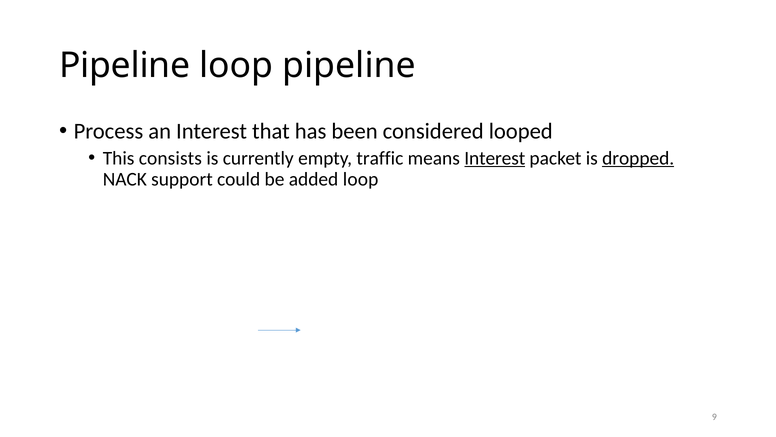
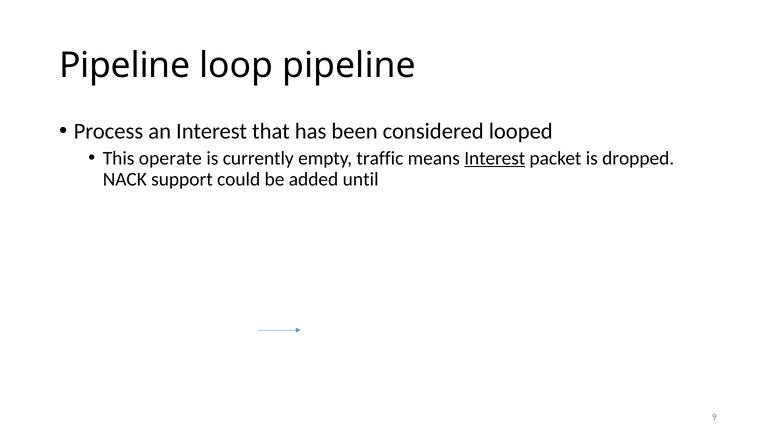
consists: consists -> operate
dropped underline: present -> none
added loop: loop -> until
